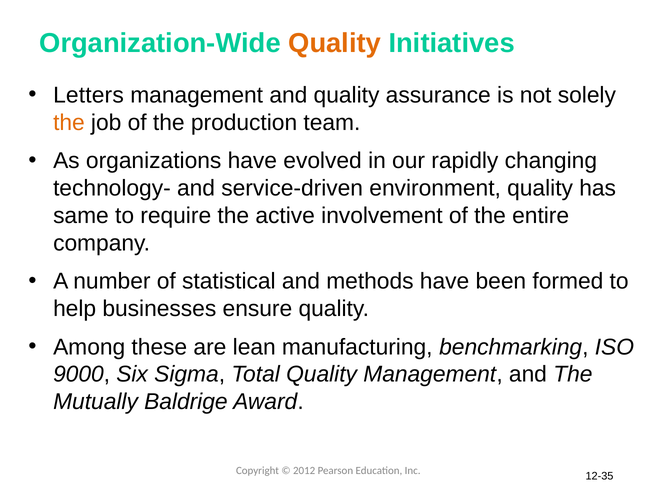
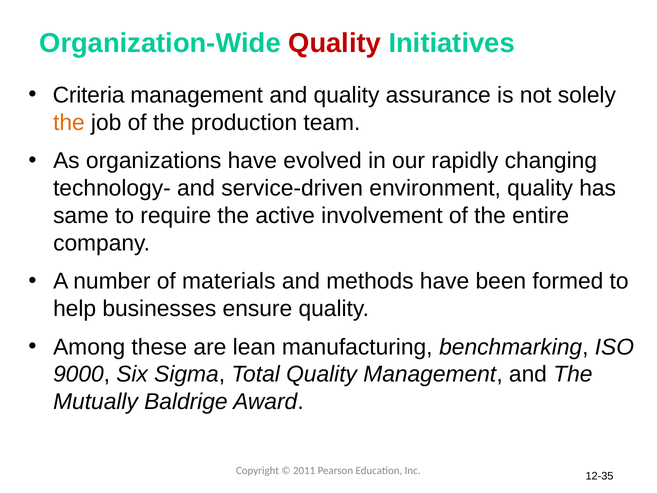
Quality at (335, 43) colour: orange -> red
Letters: Letters -> Criteria
statistical: statistical -> materials
2012: 2012 -> 2011
